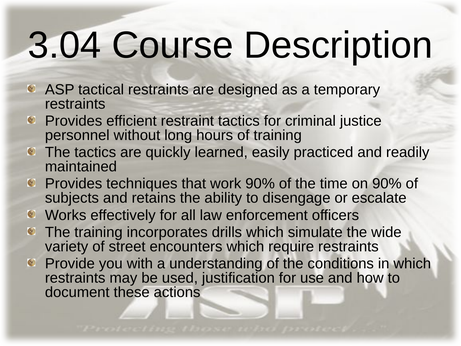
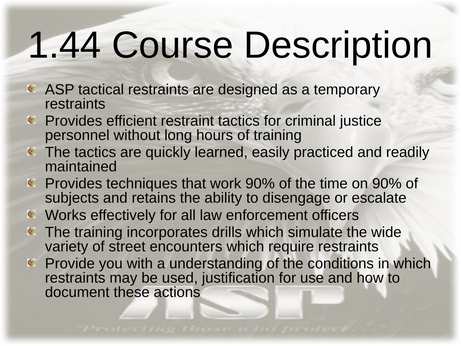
3.04: 3.04 -> 1.44
